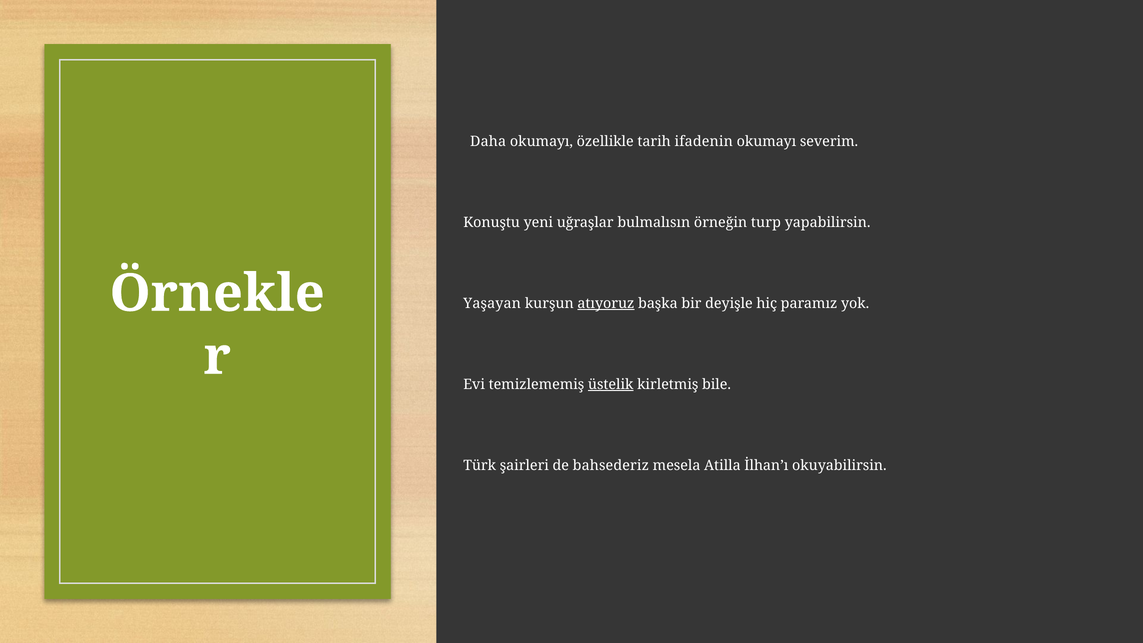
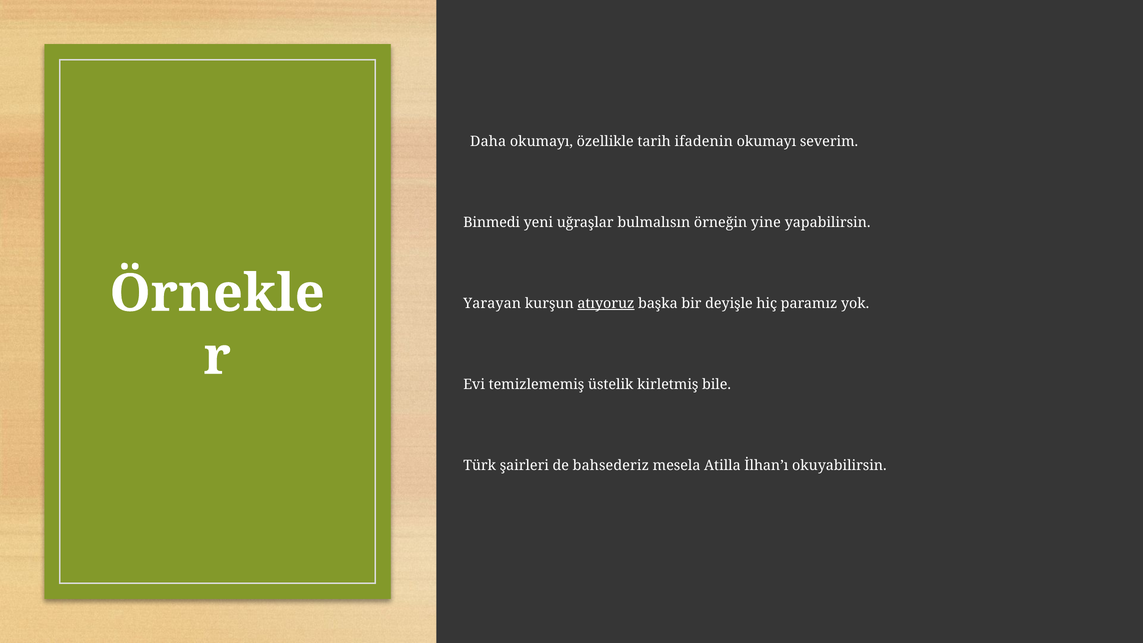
Konuştu: Konuştu -> Binmedi
turp: turp -> yine
Yaşayan: Yaşayan -> Yarayan
üstelik underline: present -> none
